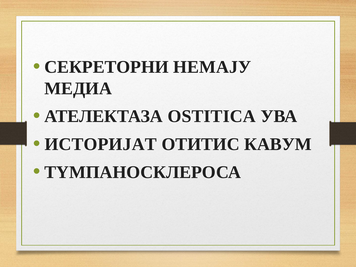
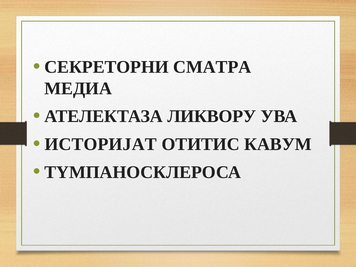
НЕМАЈУ: НЕМАЈУ -> СМАТРА
OSTITICA: OSTITICA -> ЛИКВОРУ
